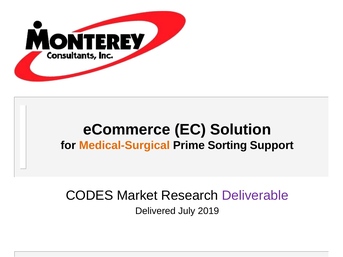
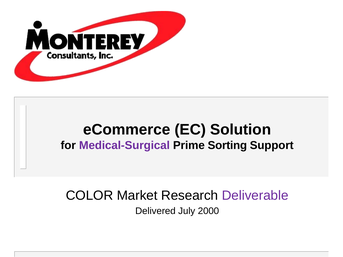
Medical-Surgical colour: orange -> purple
CODES: CODES -> COLOR
2019: 2019 -> 2000
